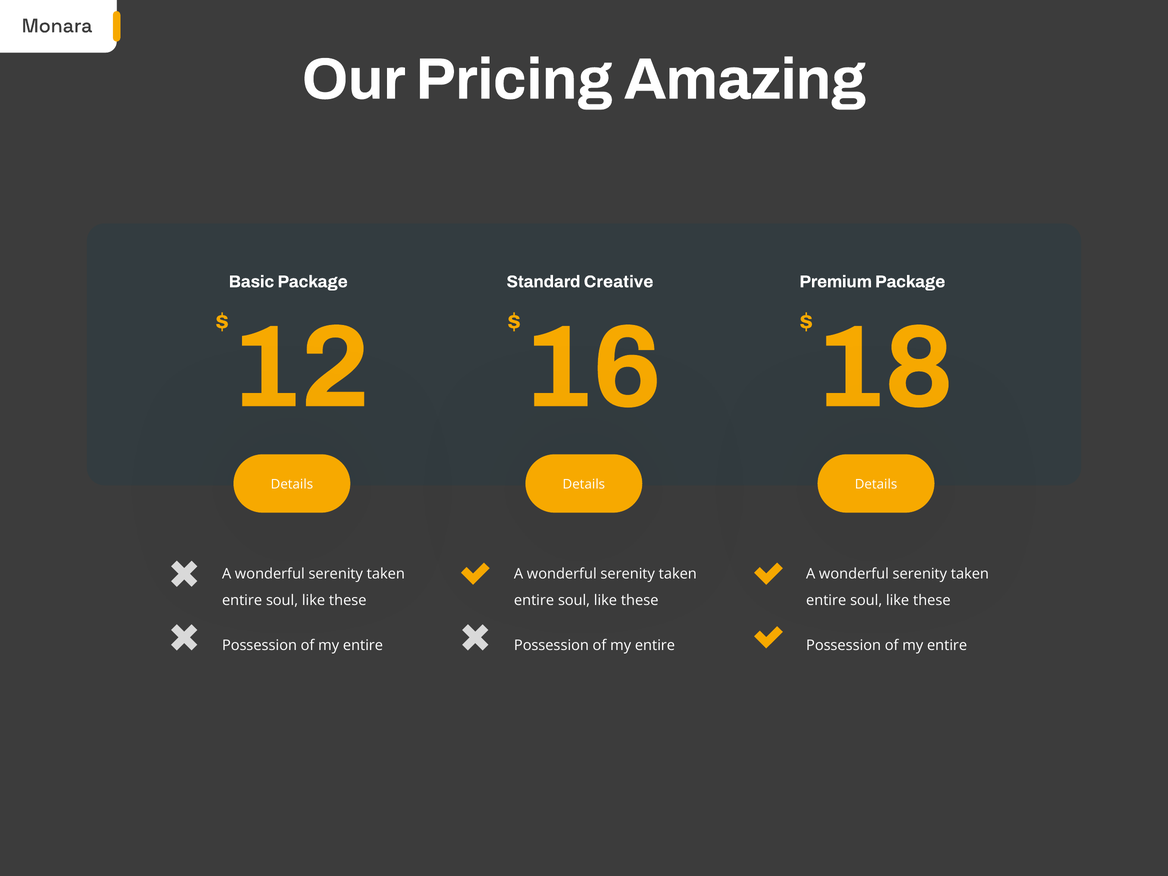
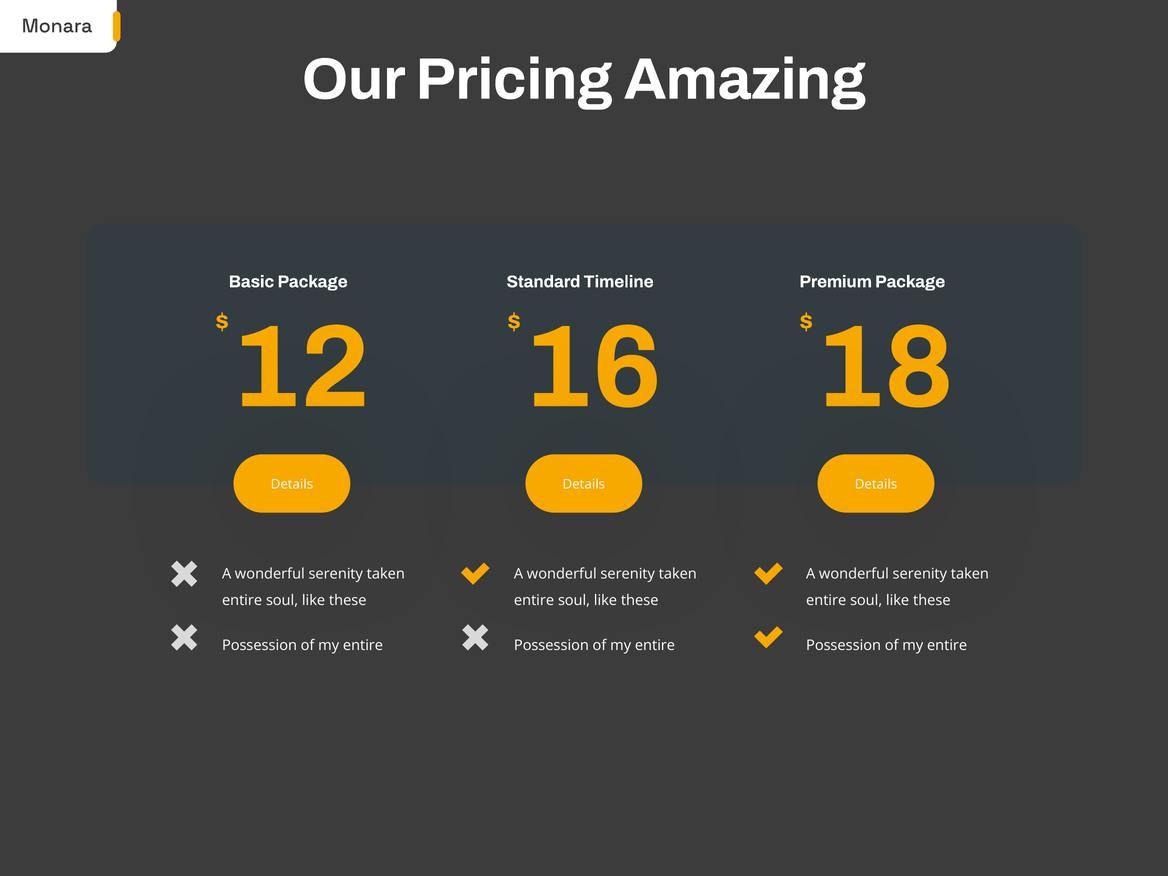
Creative: Creative -> Timeline
